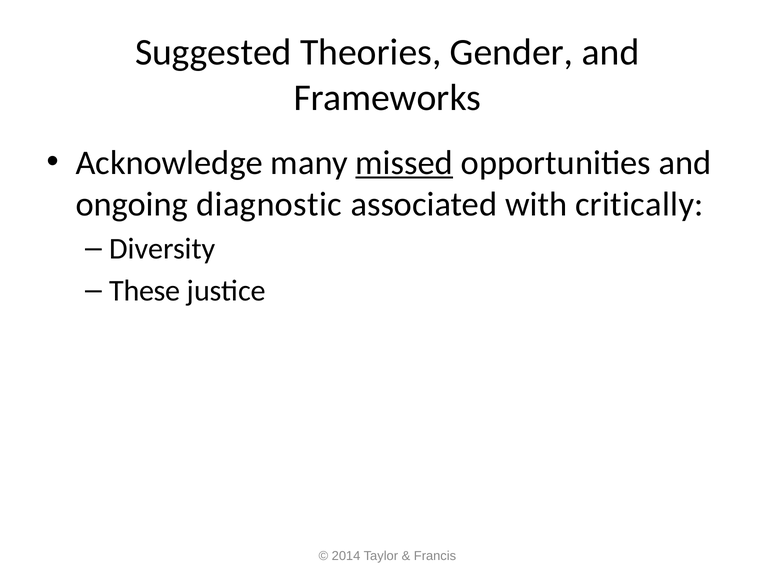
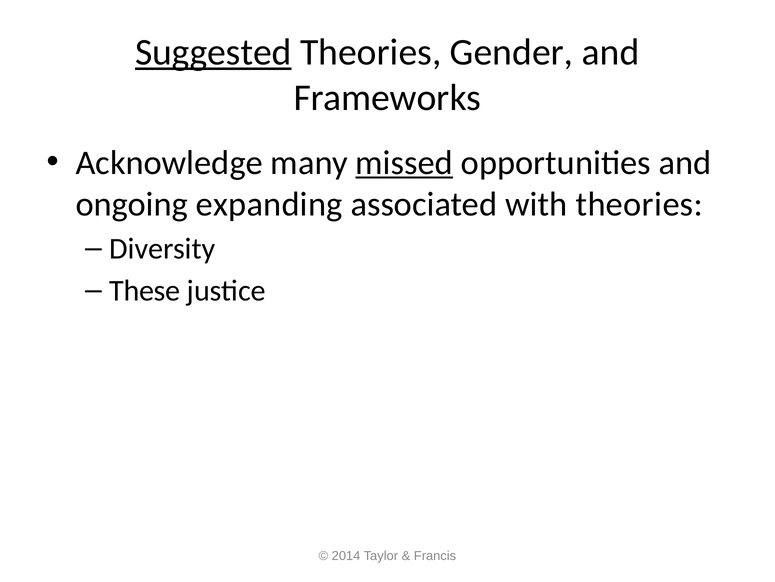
Suggested underline: none -> present
diagnostic: diagnostic -> expanding
with critically: critically -> theories
